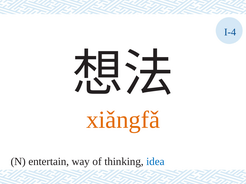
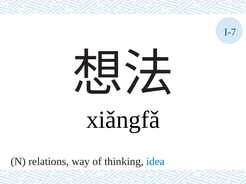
I-4: I-4 -> I-7
xiǎngfǎ colour: orange -> black
entertain: entertain -> relations
